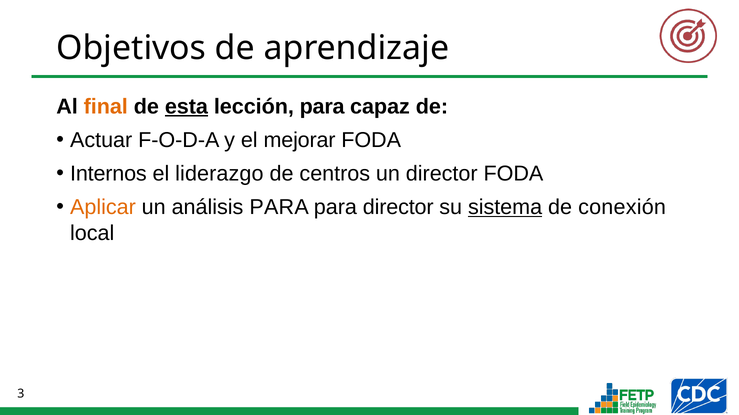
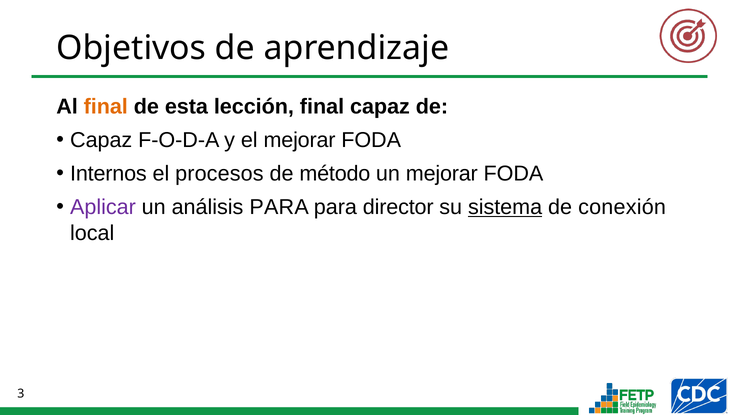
esta underline: present -> none
lección para: para -> final
Actuar at (101, 140): Actuar -> Capaz
liderazgo: liderazgo -> procesos
centros: centros -> método
un director: director -> mejorar
Aplicar colour: orange -> purple
